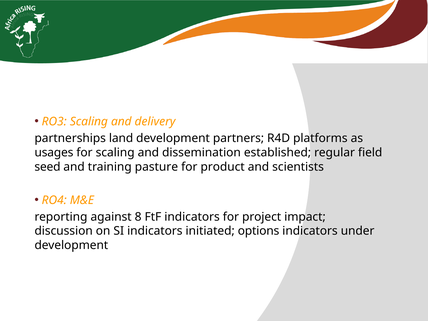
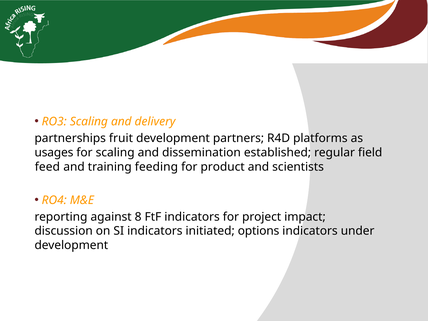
land: land -> fruit
seed: seed -> feed
pasture: pasture -> feeding
